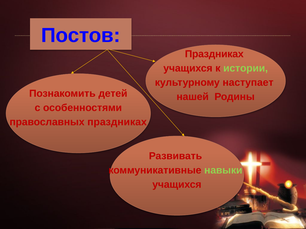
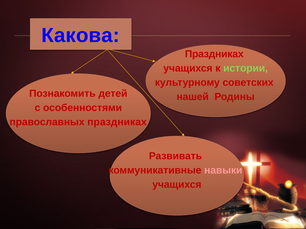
Постов: Постов -> Какова
наступает: наступает -> советских
навыки colour: light green -> pink
